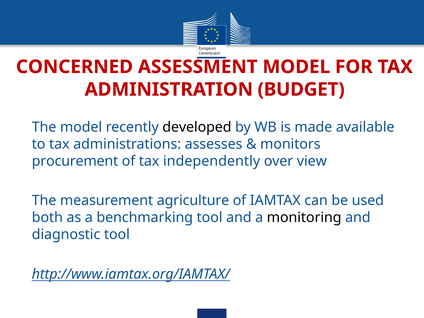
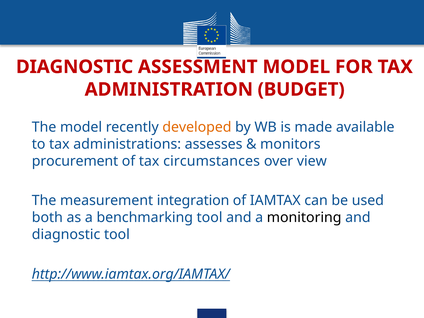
CONCERNED at (74, 67): CONCERNED -> DIAGNOSTIC
developed colour: black -> orange
independently: independently -> circumstances
agriculture: agriculture -> integration
